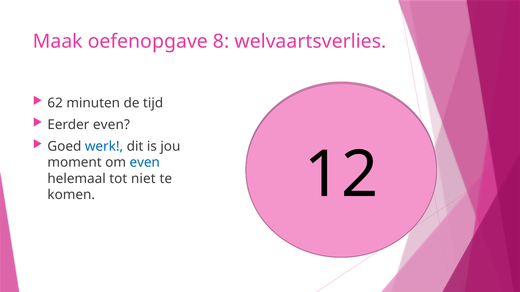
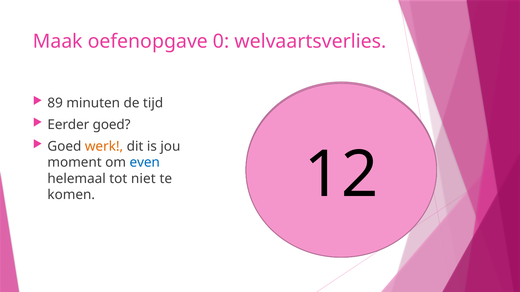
8: 8 -> 0
62: 62 -> 89
Eerder even: even -> goed
werk colour: blue -> orange
